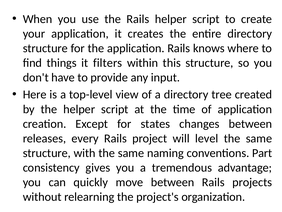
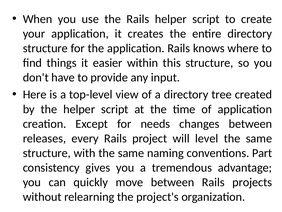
filters: filters -> easier
states: states -> needs
